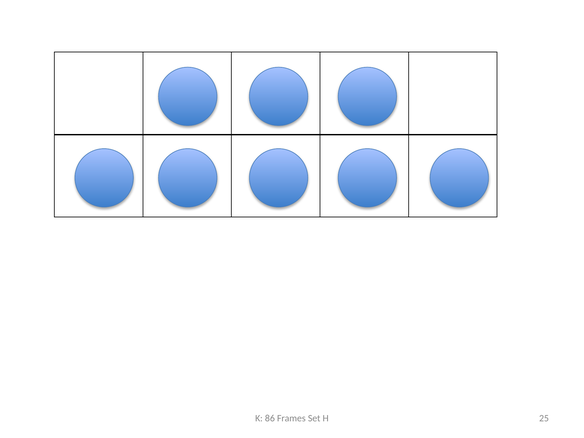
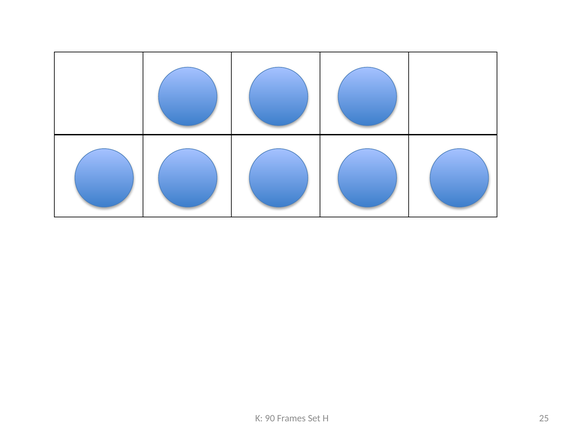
86: 86 -> 90
